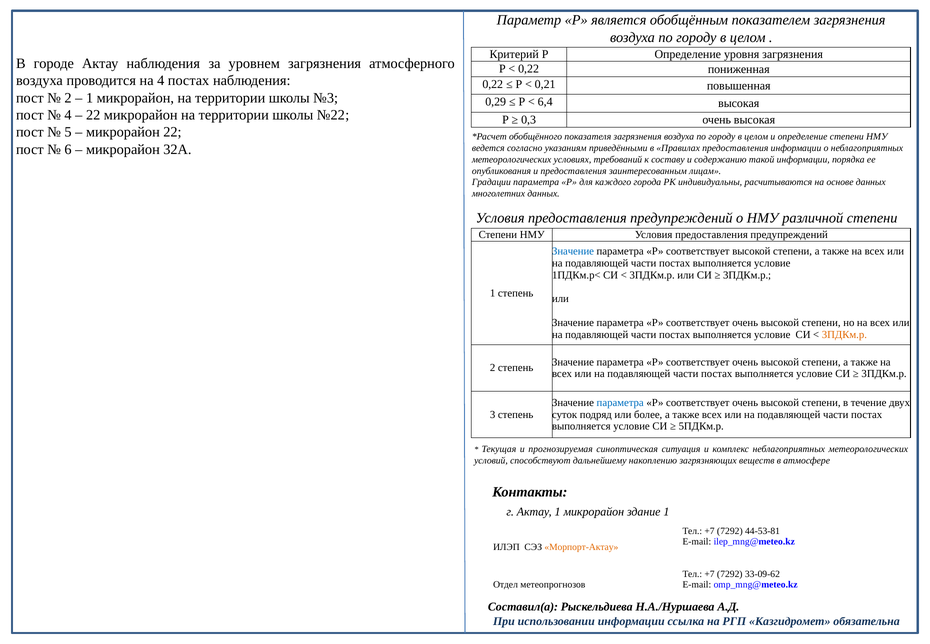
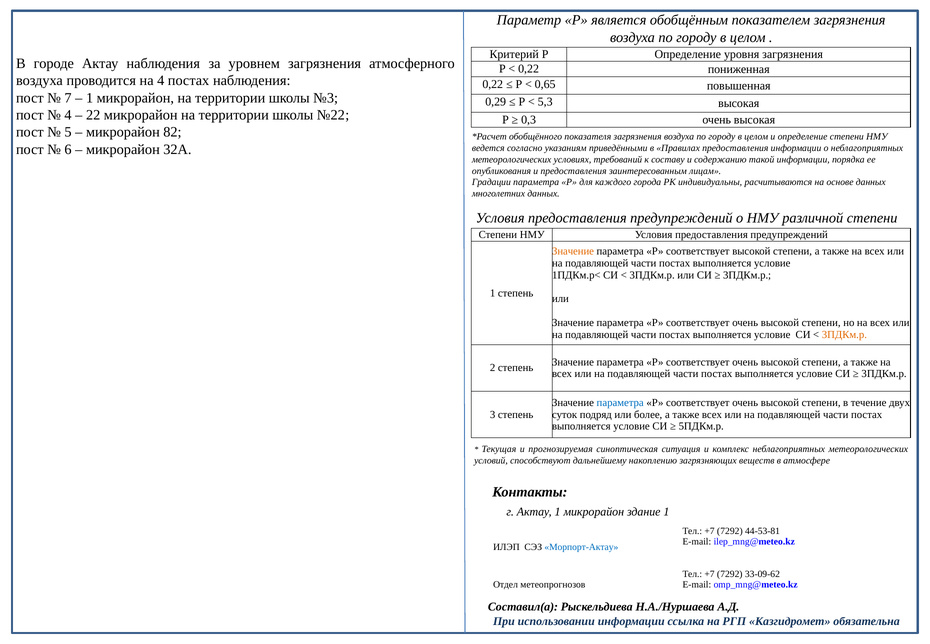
0,21: 0,21 -> 0,65
2 at (68, 98): 2 -> 7
6,4: 6,4 -> 5,3
микрорайон 22: 22 -> 82
Значение at (573, 251) colour: blue -> orange
Морпорт-Актау colour: orange -> blue
